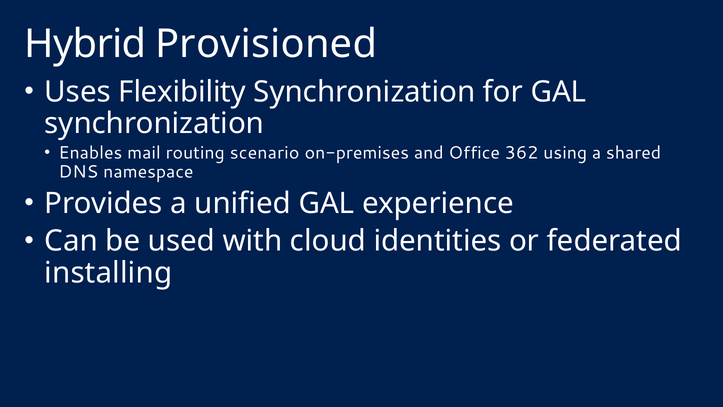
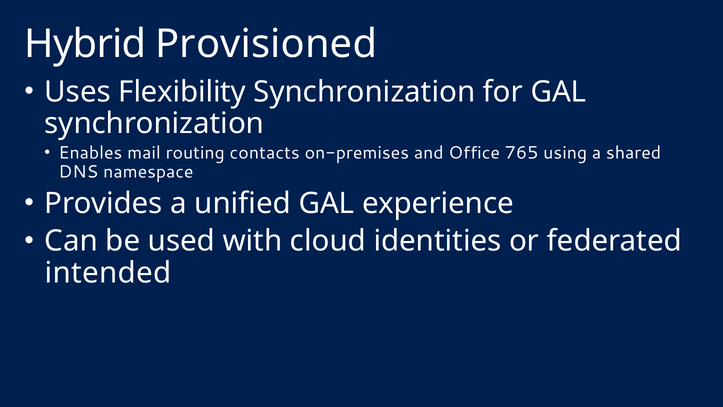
scenario: scenario -> contacts
362: 362 -> 765
installing: installing -> intended
